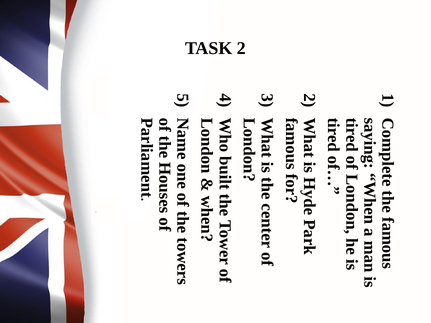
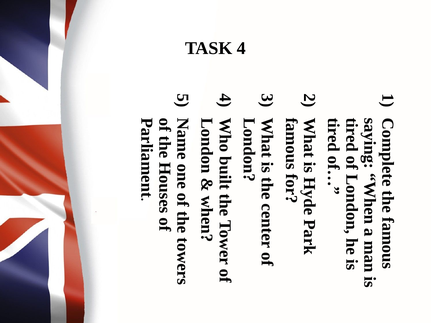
TASK 2: 2 -> 4
